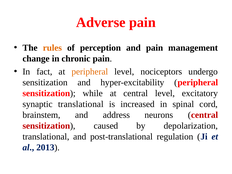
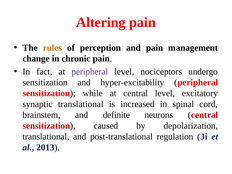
Adverse: Adverse -> Altering
peripheral at (90, 72) colour: orange -> purple
address: address -> definite
